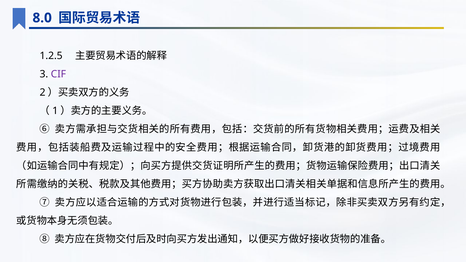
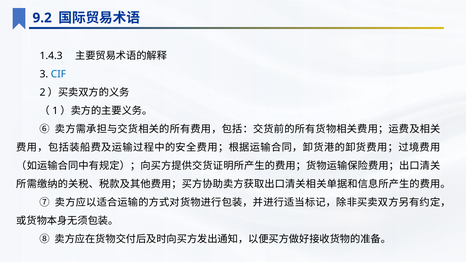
8.0: 8.0 -> 9.2
1.2.5: 1.2.5 -> 1.4.3
CIF colour: purple -> blue
